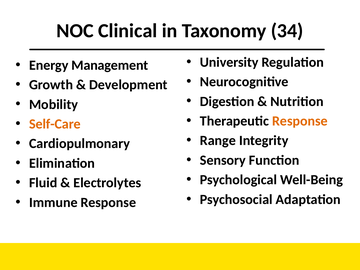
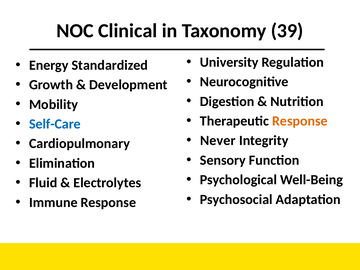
34: 34 -> 39
Management: Management -> Standardized
Self-Care colour: orange -> blue
Range: Range -> Never
